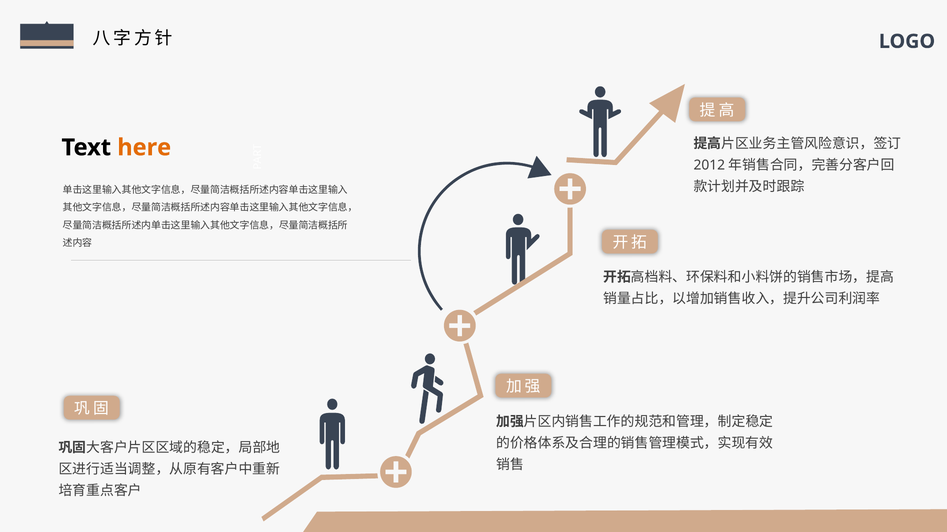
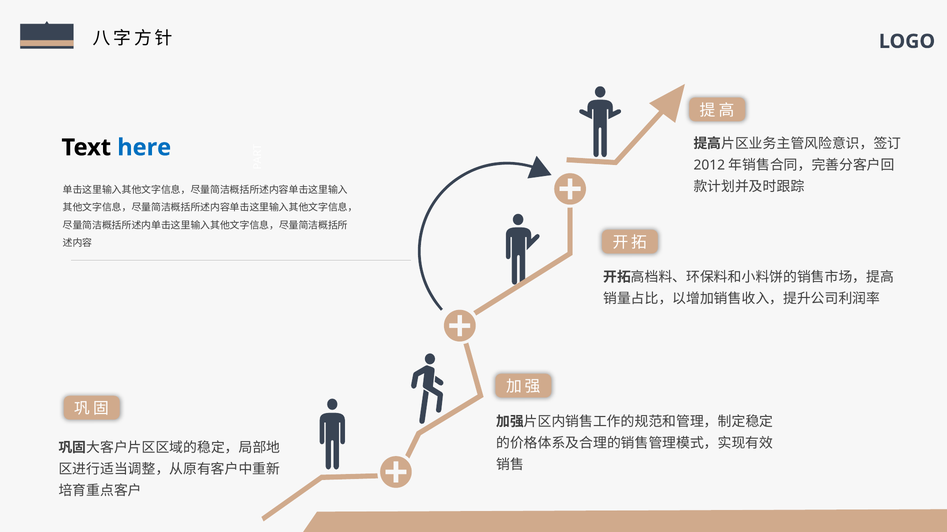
here colour: orange -> blue
